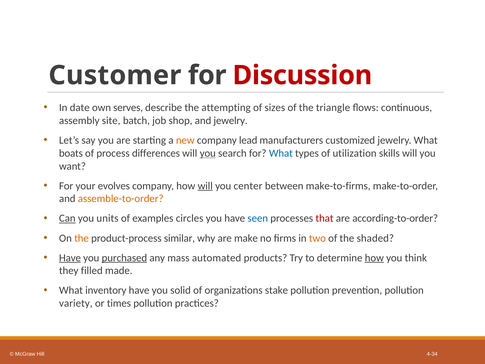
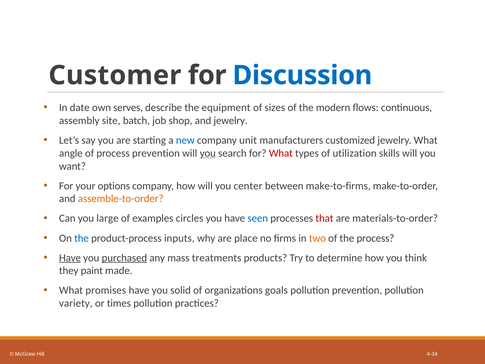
Discussion colour: red -> blue
attempting: attempting -> equipment
triangle: triangle -> modern
new colour: orange -> blue
lead: lead -> unit
boats: boats -> angle
process differences: differences -> prevention
What at (281, 153) colour: blue -> red
evolves: evolves -> options
will at (205, 186) underline: present -> none
Can underline: present -> none
units: units -> large
according-to-order: according-to-order -> materials-to-order
the at (82, 238) colour: orange -> blue
similar: similar -> inputs
make: make -> place
the shaded: shaded -> process
automated: automated -> treatments
how at (374, 258) underline: present -> none
filled: filled -> paint
inventory: inventory -> promises
stake: stake -> goals
